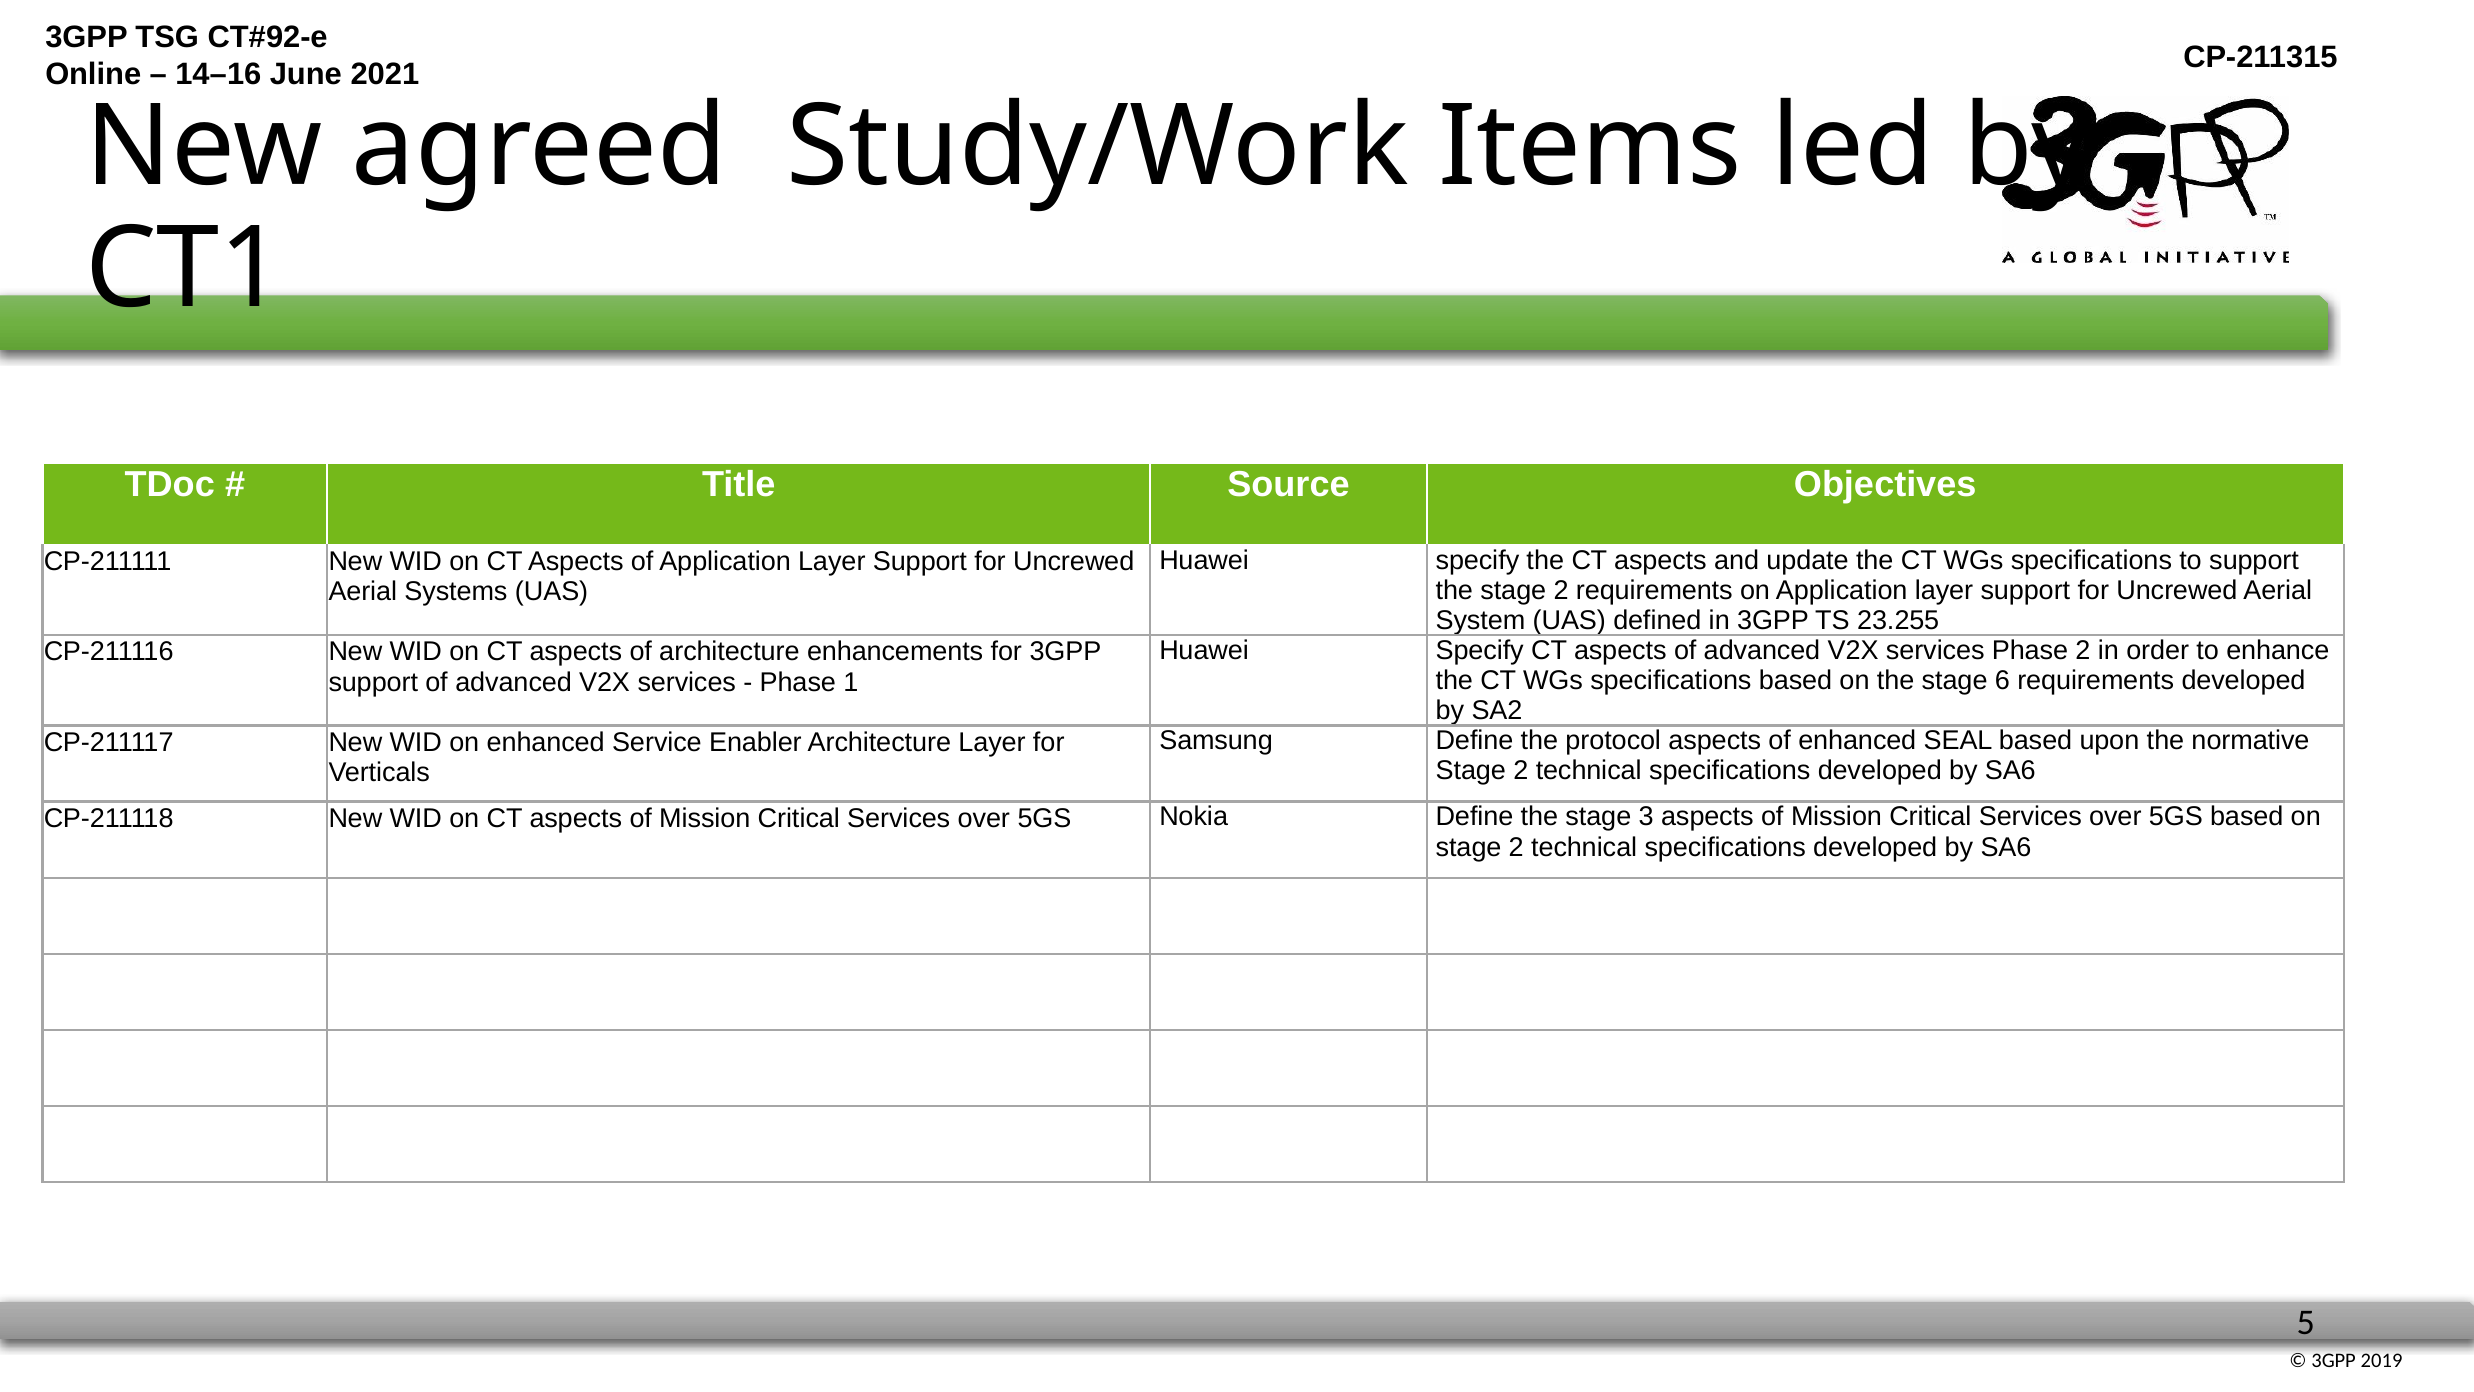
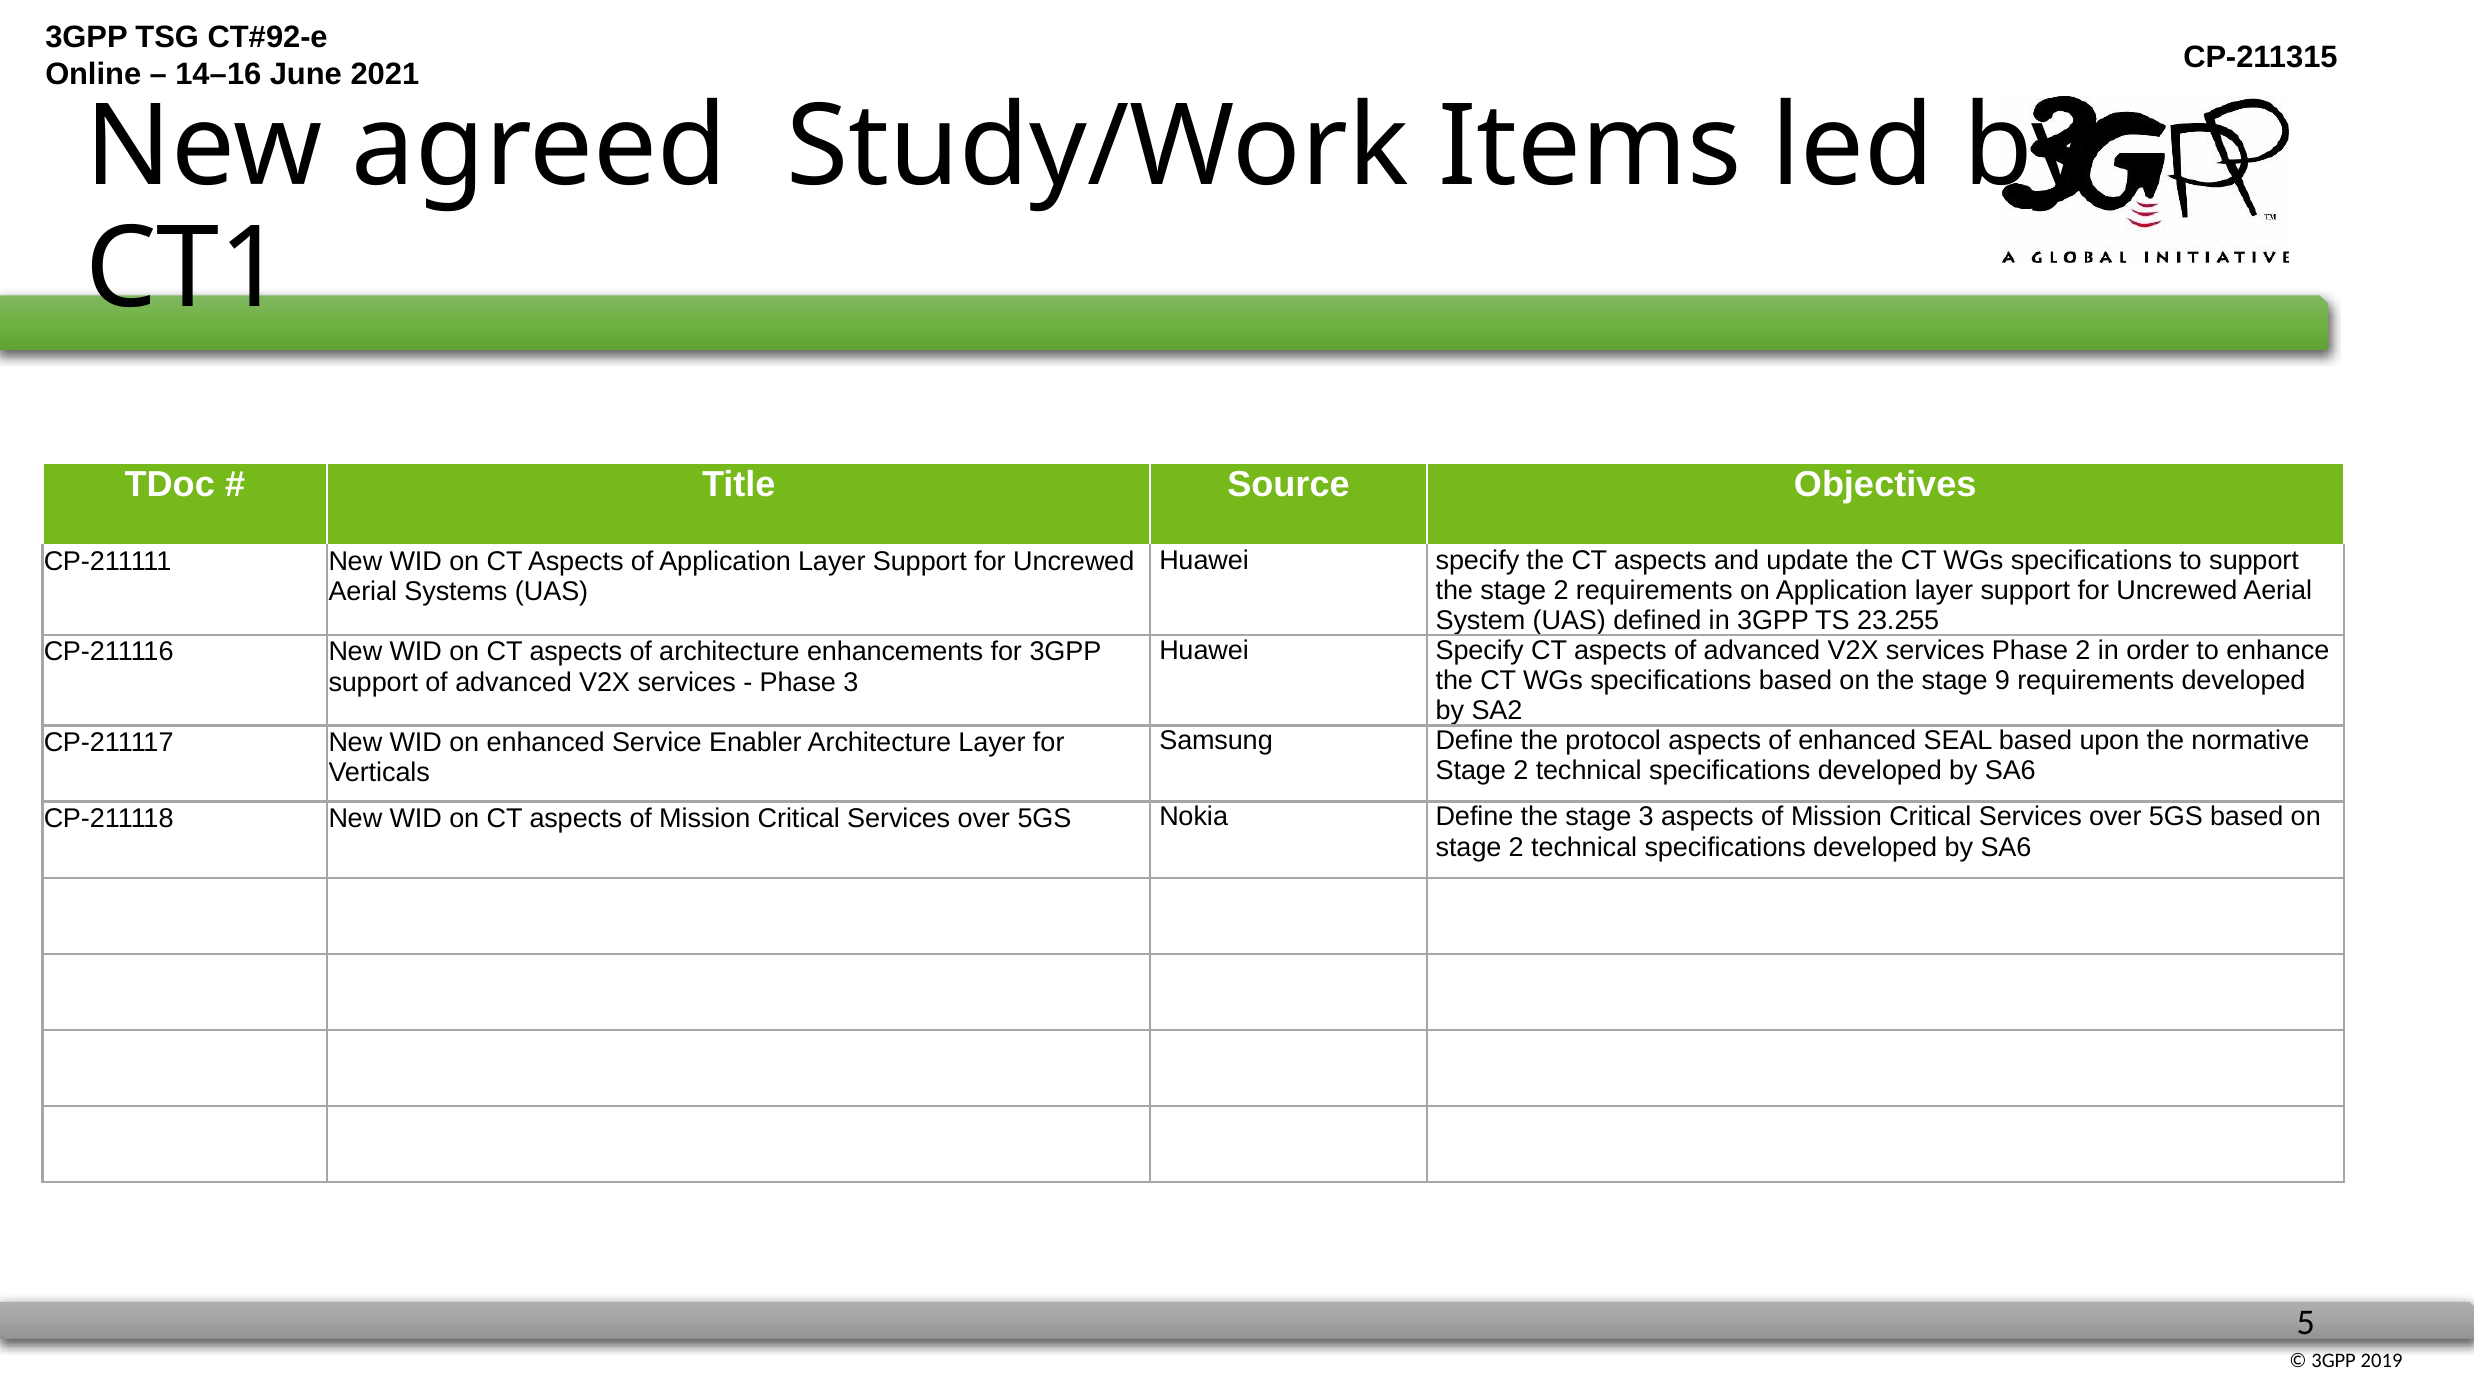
6: 6 -> 9
Phase 1: 1 -> 3
